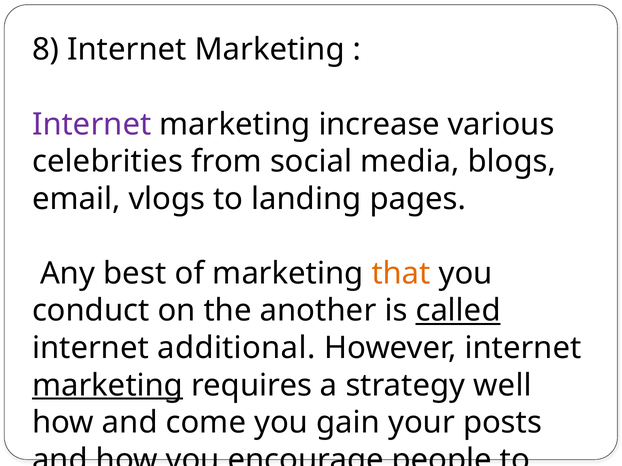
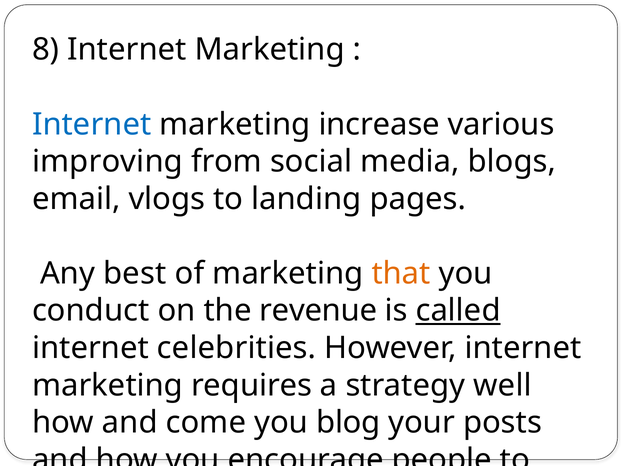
Internet at (92, 124) colour: purple -> blue
celebrities: celebrities -> improving
another: another -> revenue
additional: additional -> celebrities
marketing at (108, 386) underline: present -> none
gain: gain -> blog
